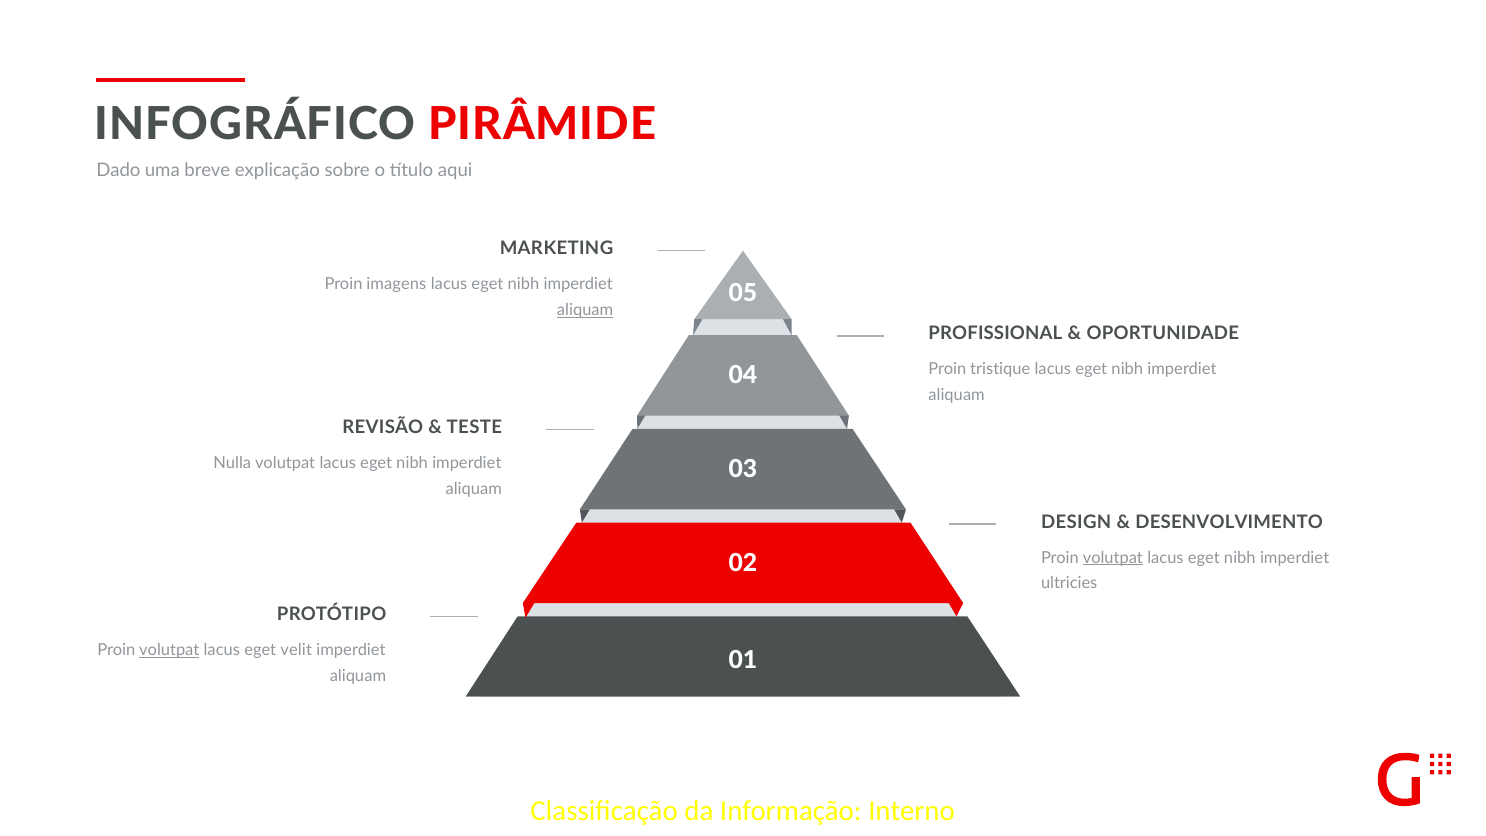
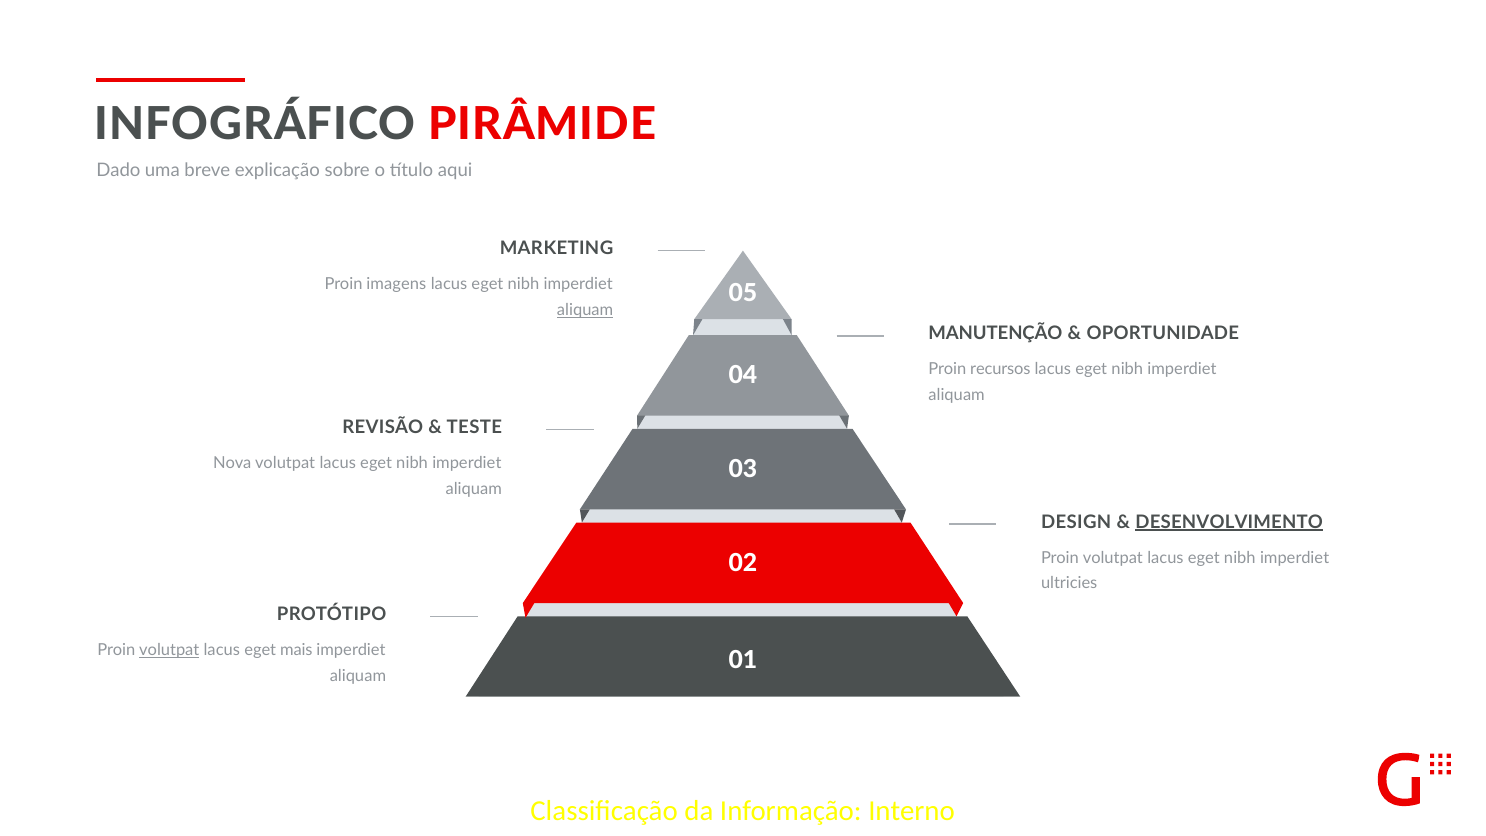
PROFISSIONAL: PROFISSIONAL -> MANUTENÇÃO
tristique: tristique -> recursos
Nulla: Nulla -> Nova
DESENVOLVIMENTO underline: none -> present
volutpat at (1113, 558) underline: present -> none
velit: velit -> mais
